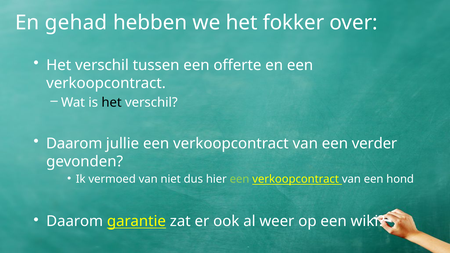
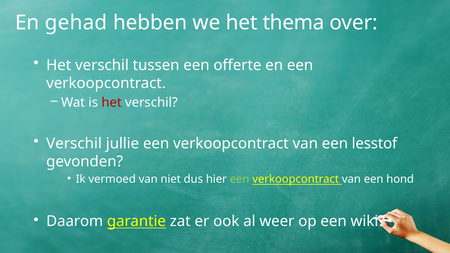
fokker: fokker -> thema
het at (112, 103) colour: black -> red
Daarom at (74, 144): Daarom -> Verschil
verder: verder -> lesstof
